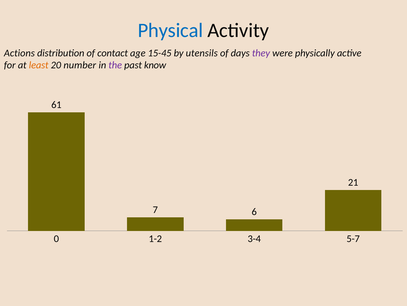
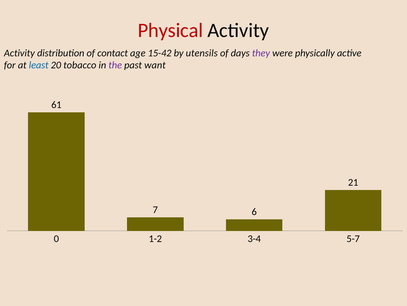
Physical colour: blue -> red
Actions at (19, 53): Actions -> Activity
15-45: 15-45 -> 15-42
least colour: orange -> blue
number: number -> tobacco
know: know -> want
